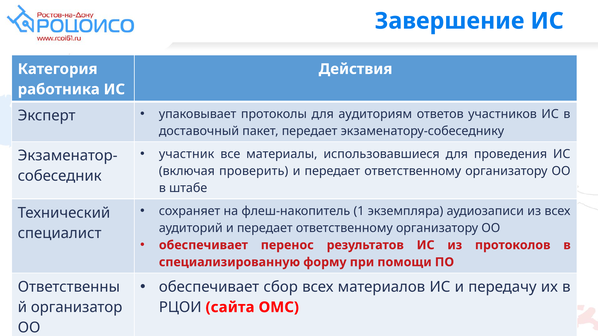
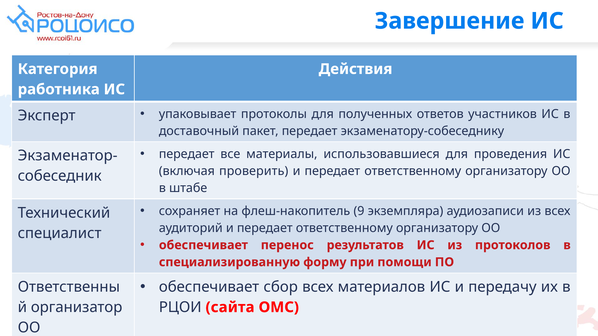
аудиториям: аудиториям -> полученных
участник at (187, 154): участник -> передает
1: 1 -> 9
